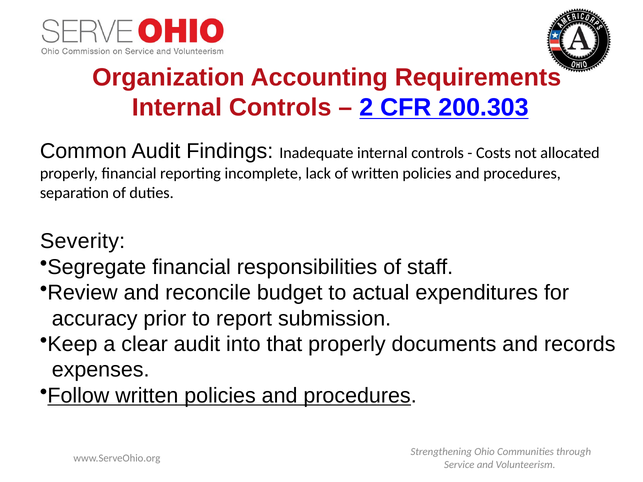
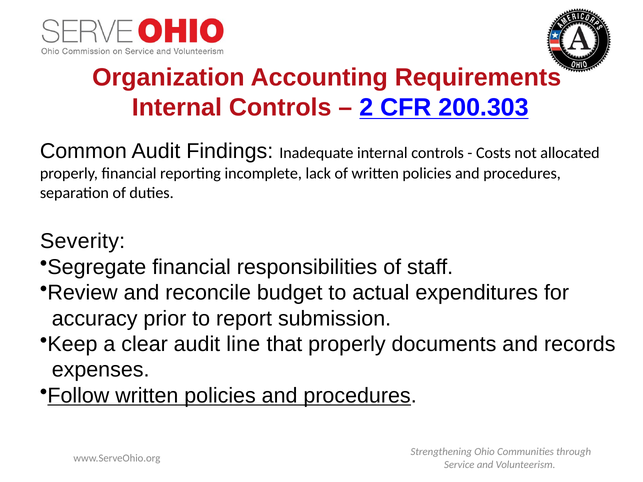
into: into -> line
